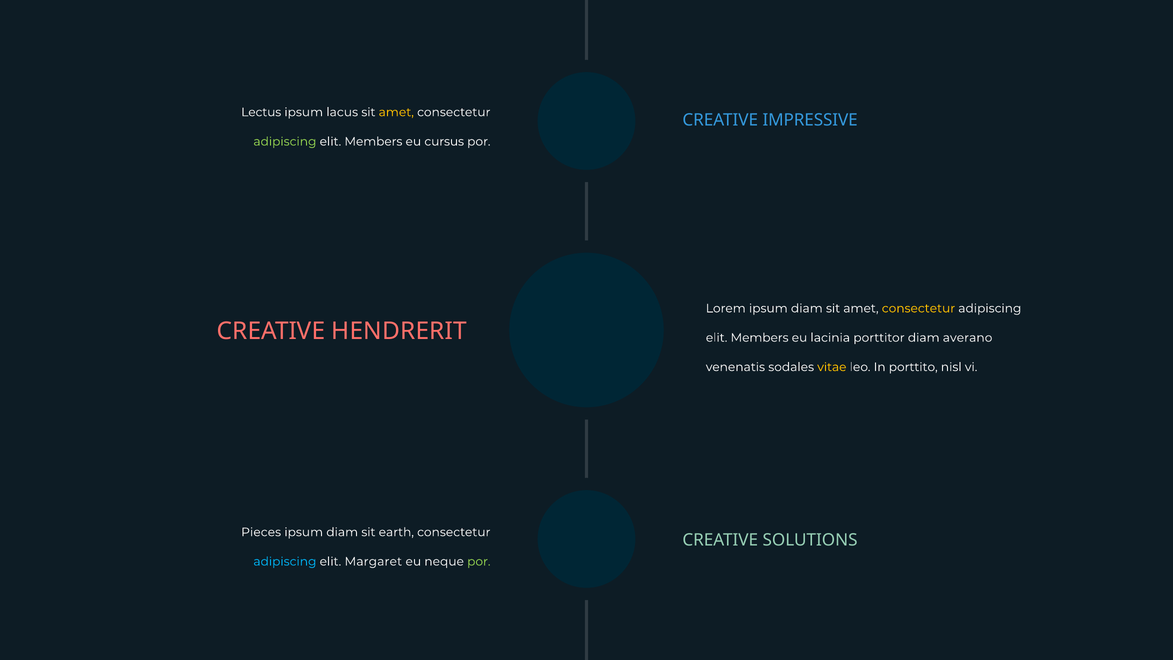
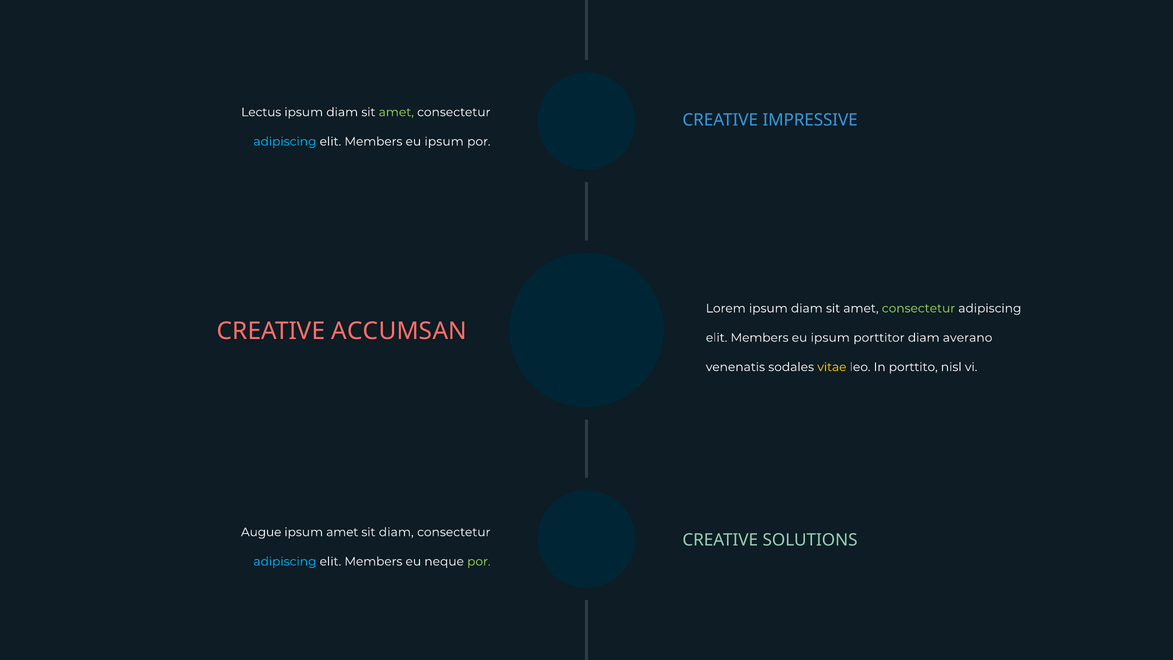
lacus at (342, 112): lacus -> diam
amet at (396, 112) colour: yellow -> light green
adipiscing at (285, 142) colour: light green -> light blue
cursus at (444, 142): cursus -> ipsum
consectetur at (918, 308) colour: yellow -> light green
HENDRERIT: HENDRERIT -> ACCUMSAN
lacinia at (830, 338): lacinia -> ipsum
Pieces: Pieces -> Augue
diam at (342, 532): diam -> amet
sit earth: earth -> diam
Margaret at (373, 561): Margaret -> Members
